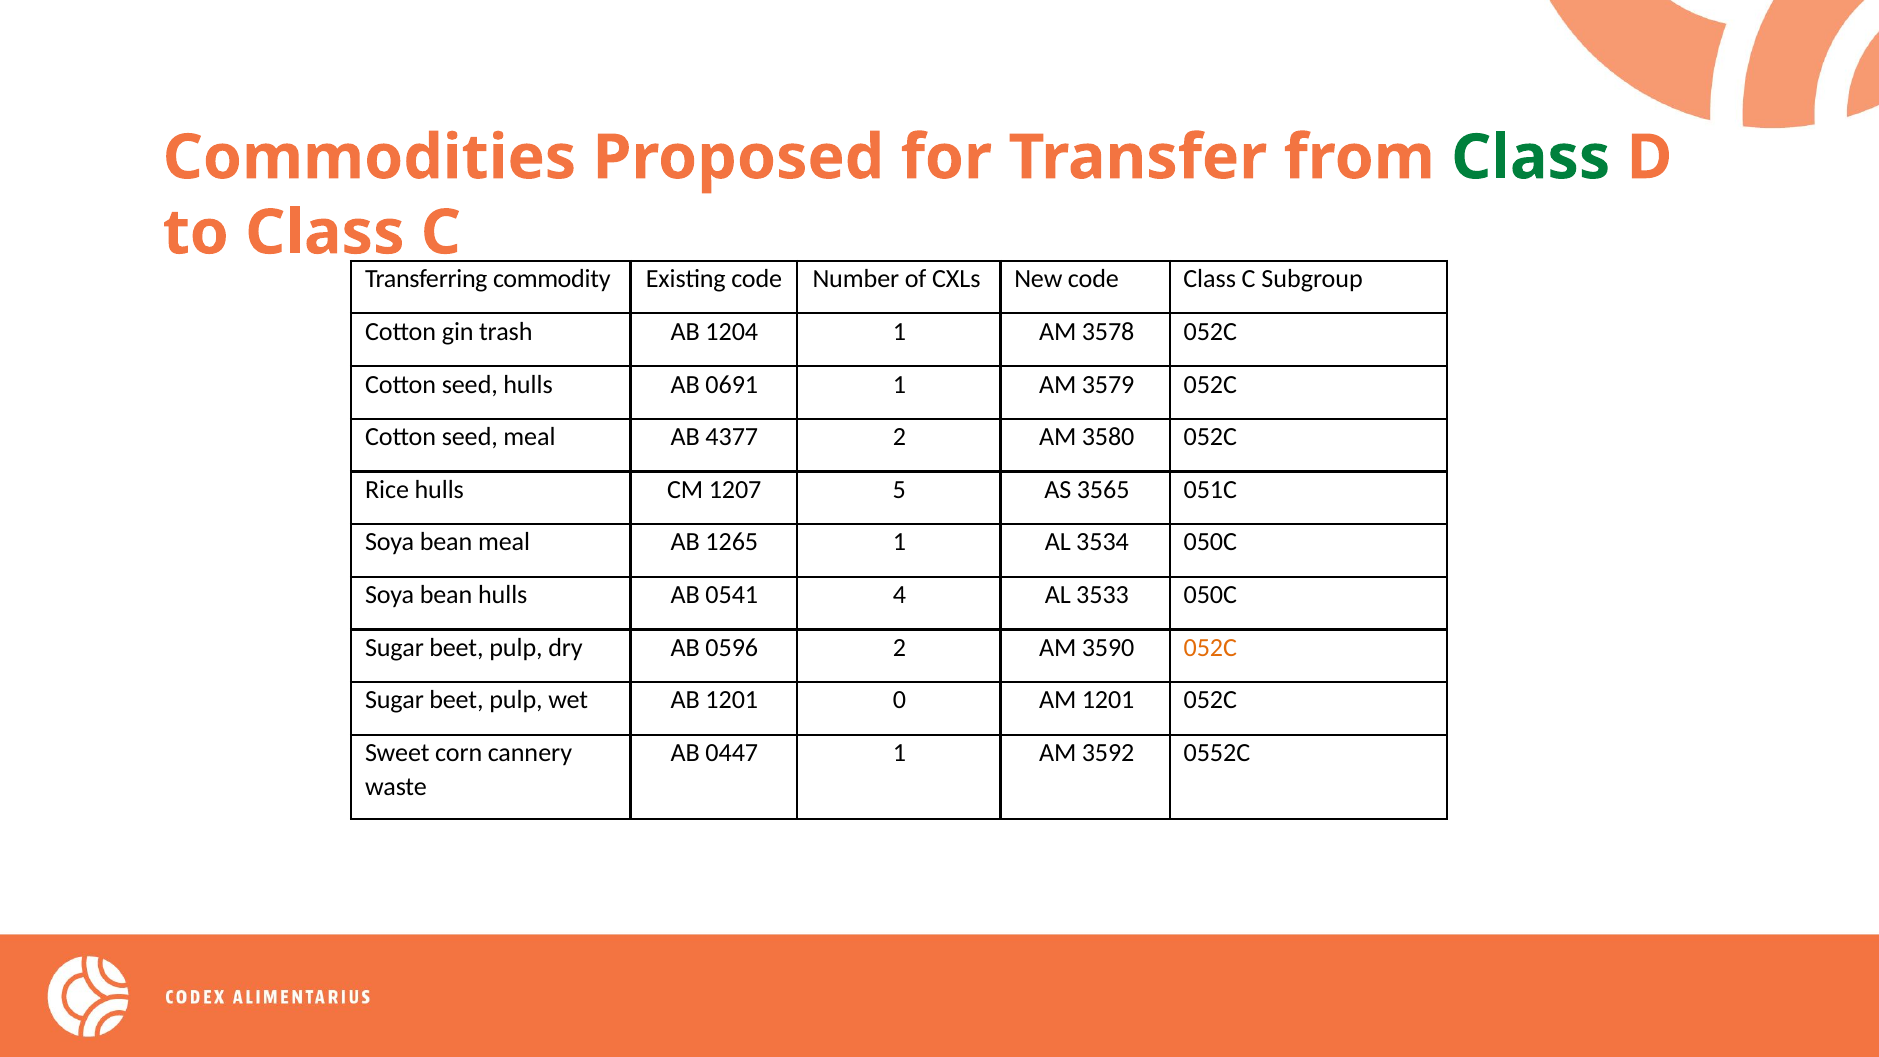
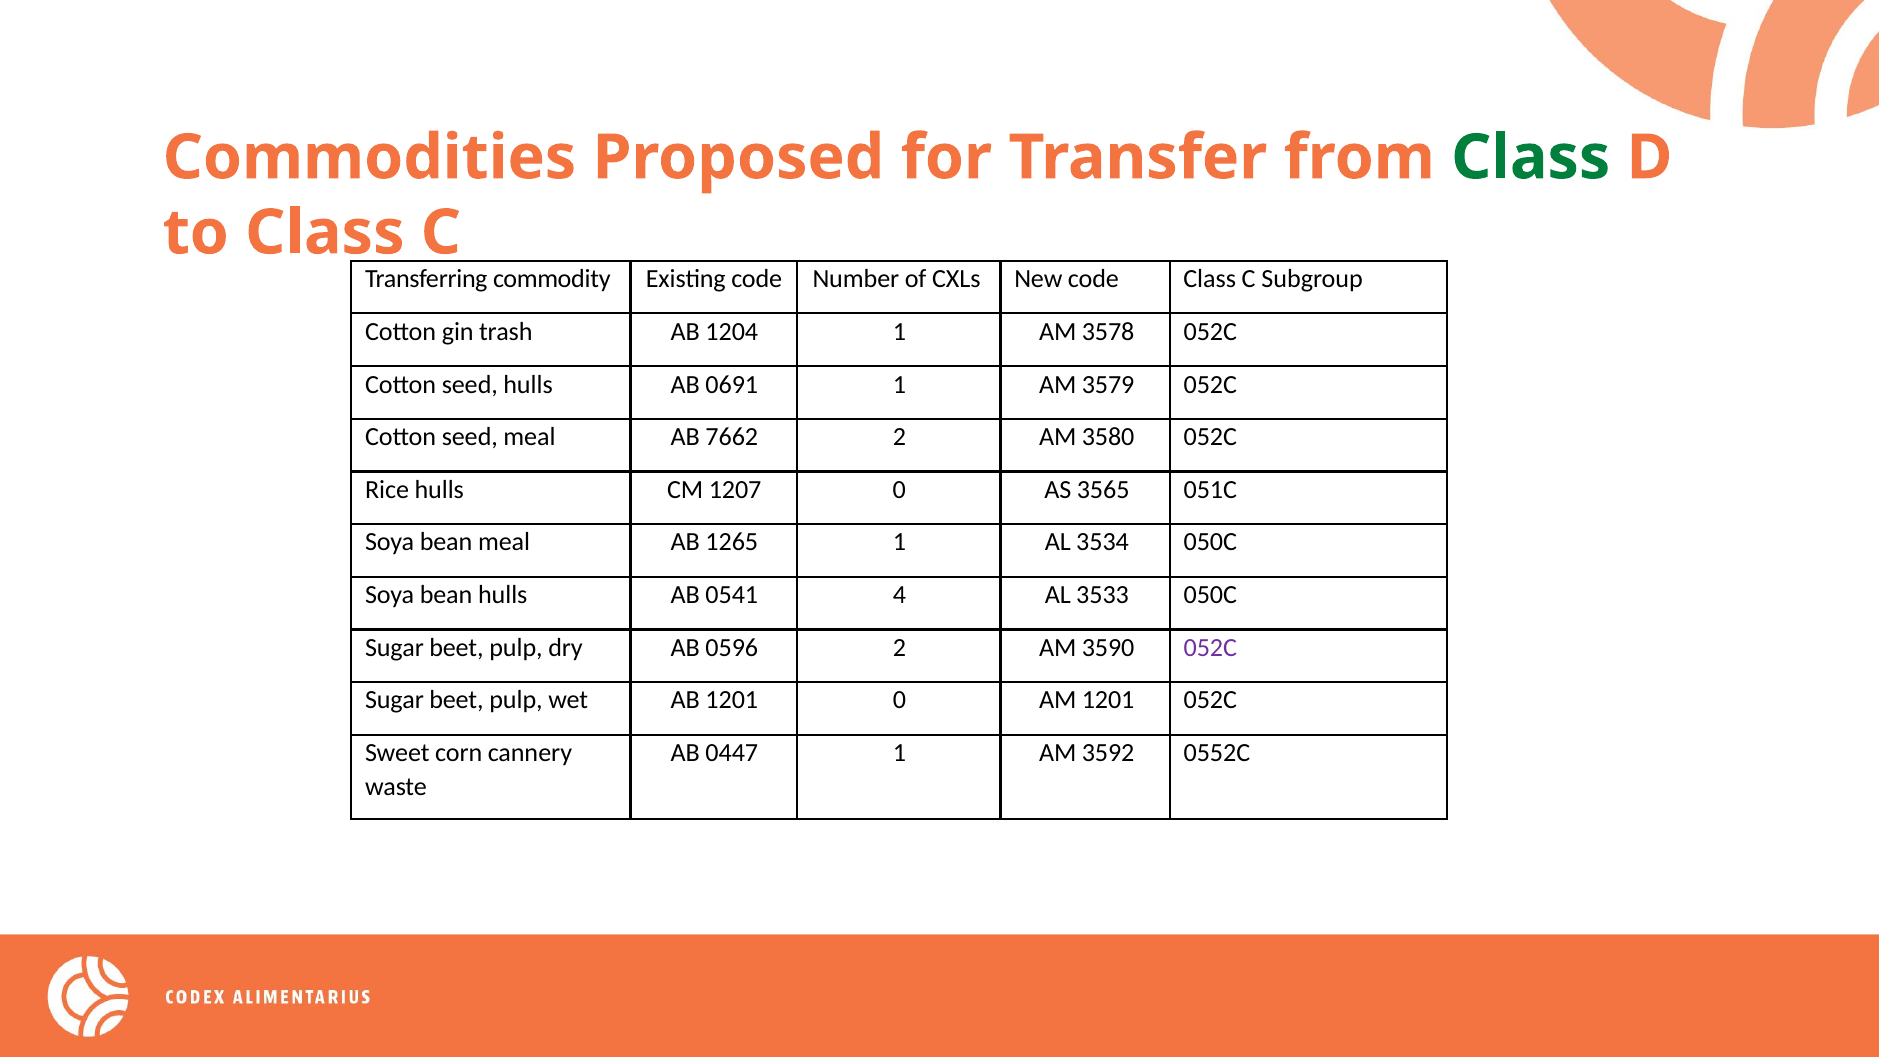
4377: 4377 -> 7662
1207 5: 5 -> 0
052C at (1210, 648) colour: orange -> purple
